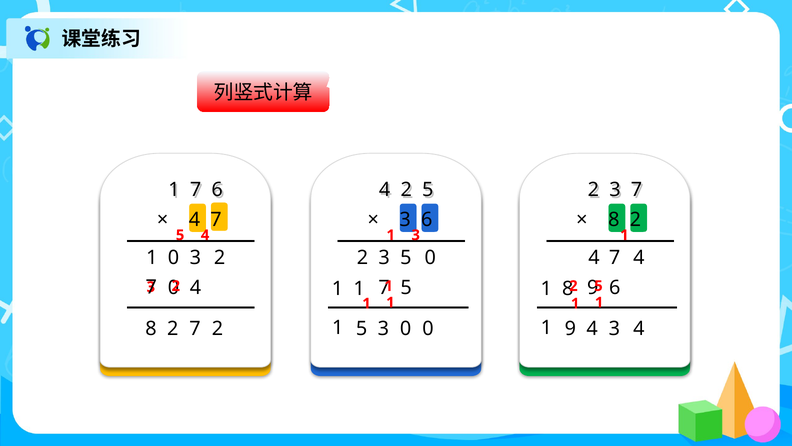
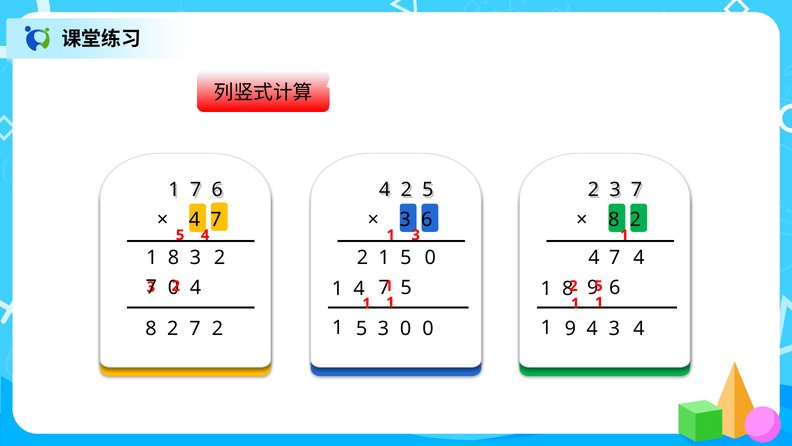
0 at (173, 257): 0 -> 8
3 at (384, 257): 3 -> 1
1 at (359, 288): 1 -> 4
